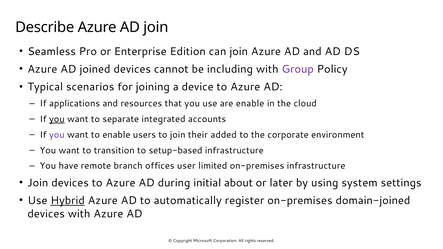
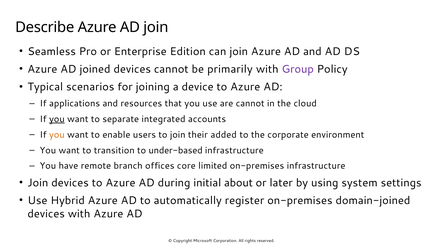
including: including -> primarily
are enable: enable -> cannot
you at (57, 135) colour: purple -> orange
setup-based: setup-based -> under-based
user: user -> core
Hybrid underline: present -> none
